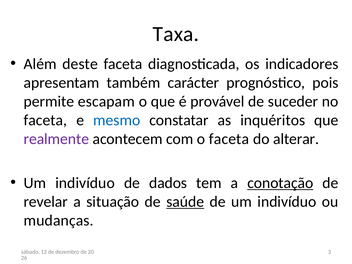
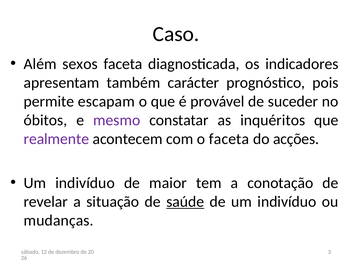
Taxa: Taxa -> Caso
deste: deste -> sexos
faceta at (45, 120): faceta -> óbitos
mesmo colour: blue -> purple
alterar: alterar -> acções
dados: dados -> maior
conotação underline: present -> none
